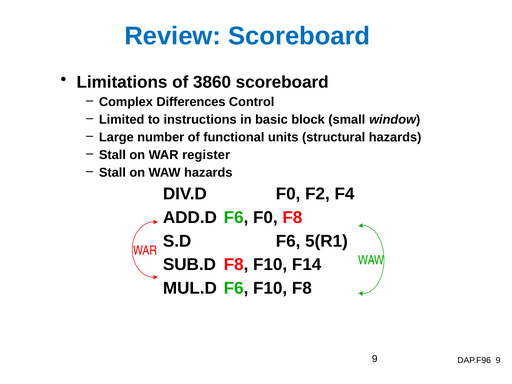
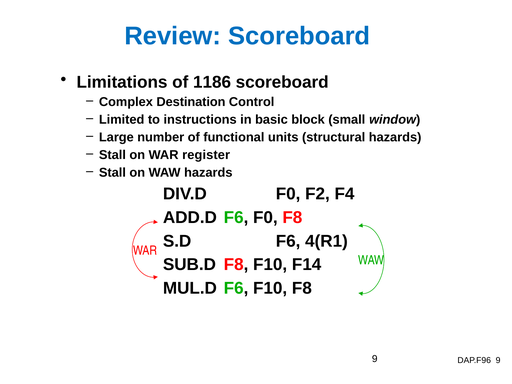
3860: 3860 -> 1186
Differences: Differences -> Destination
5(R1: 5(R1 -> 4(R1
